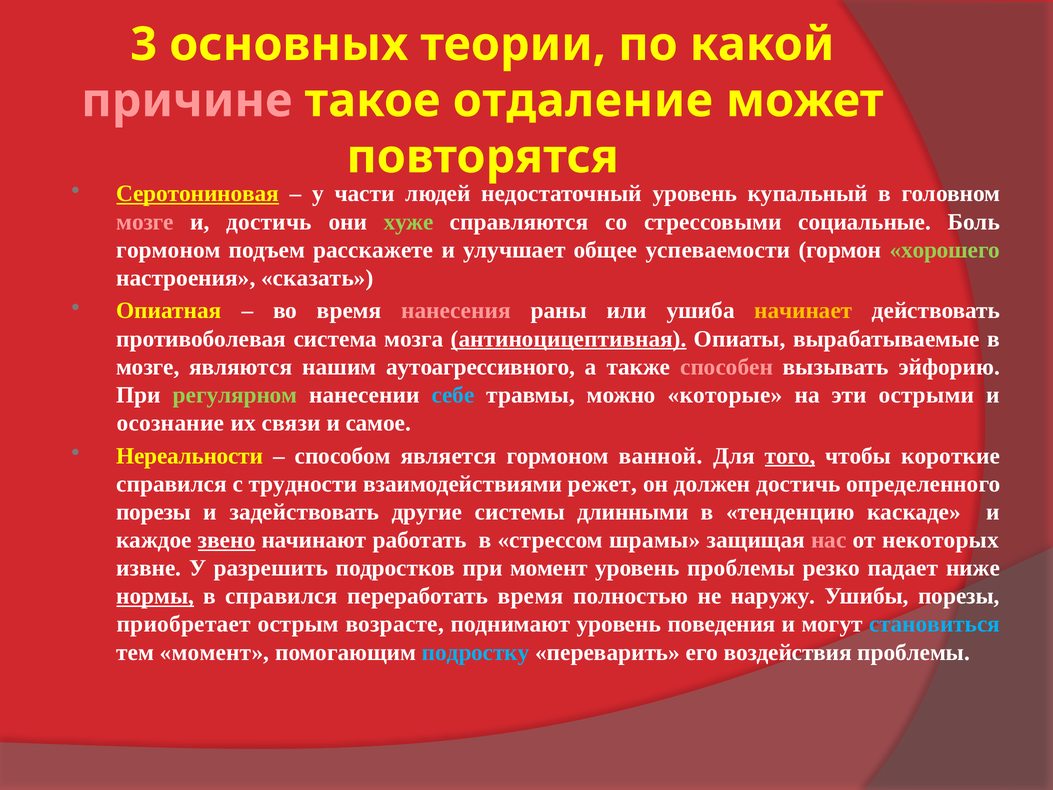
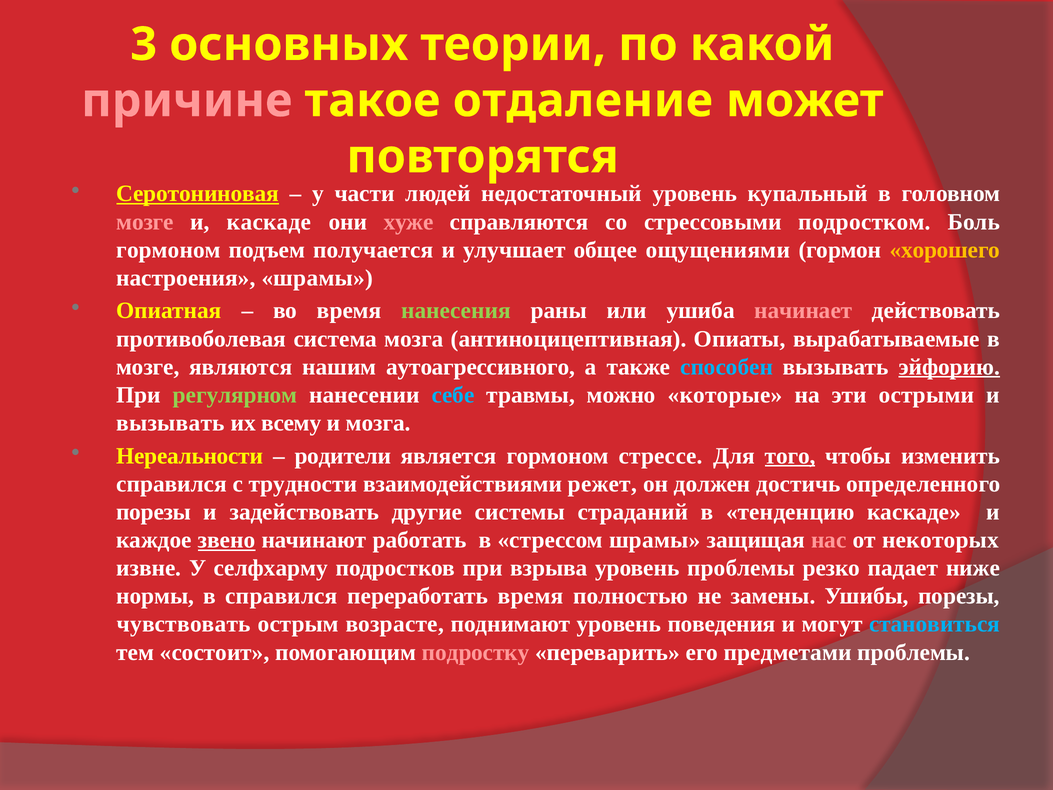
и достичь: достичь -> каскаде
хуже colour: light green -> pink
социальные: социальные -> подростком
расскажете: расскажете -> получается
успеваемости: успеваемости -> ощущениями
хорошего colour: light green -> yellow
настроения сказать: сказать -> шрамы
нанесения colour: pink -> light green
начинает colour: yellow -> pink
антиноцицептивная underline: present -> none
способен colour: pink -> light blue
эйфорию underline: none -> present
осознание at (171, 423): осознание -> вызывать
связи: связи -> всему
и самое: самое -> мозга
способом: способом -> родители
ванной: ванной -> стрессе
короткие: короткие -> изменить
длинными: длинными -> страданий
разрешить: разрешить -> селфхарму
при момент: момент -> взрыва
нормы underline: present -> none
наружу: наружу -> замены
приобретает: приобретает -> чувствовать
тем момент: момент -> состоит
подростку colour: light blue -> pink
воздействия: воздействия -> предметами
